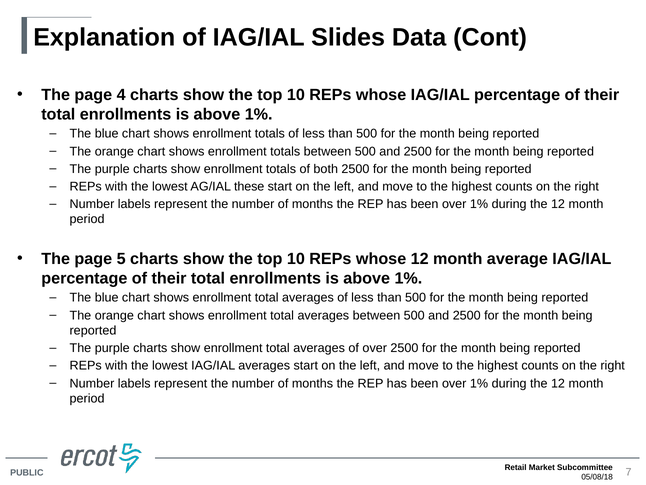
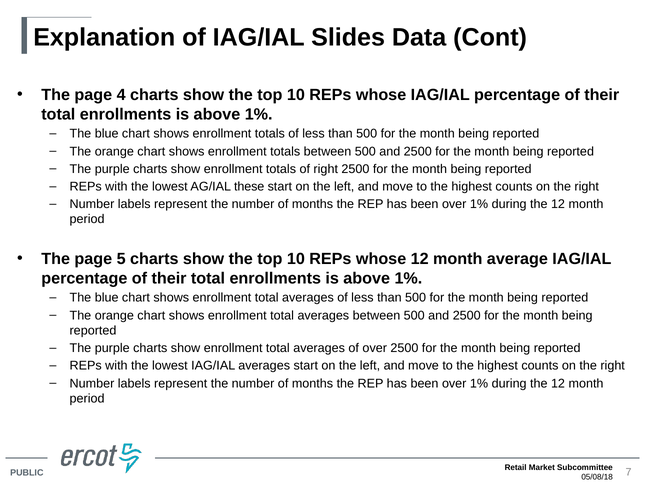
of both: both -> right
